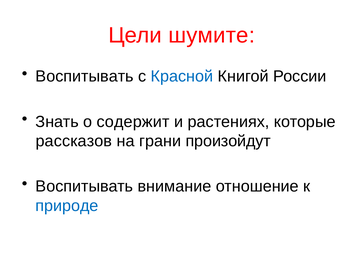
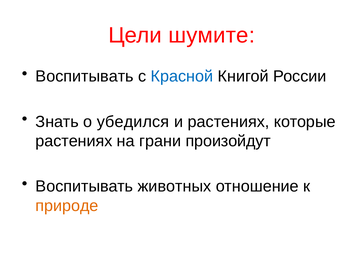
содержит: содержит -> убедился
рассказов at (74, 141): рассказов -> растениях
внимание: внимание -> животных
природе colour: blue -> orange
